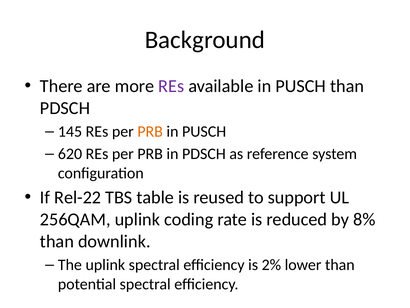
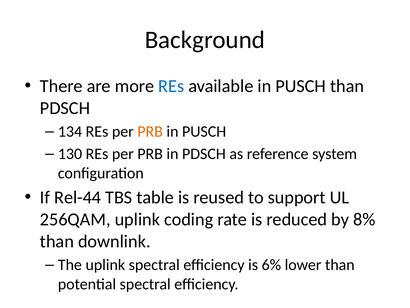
REs at (171, 86) colour: purple -> blue
145: 145 -> 134
620: 620 -> 130
Rel-22: Rel-22 -> Rel-44
2%: 2% -> 6%
